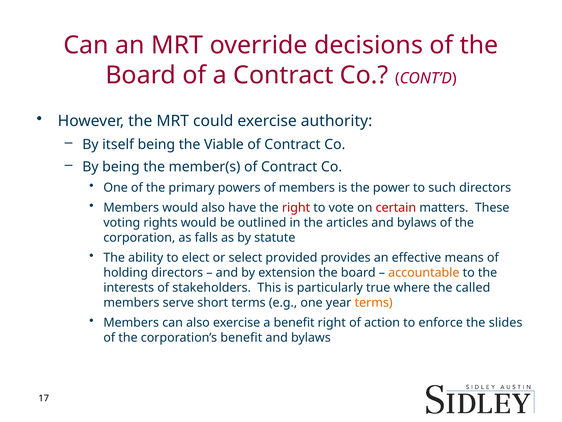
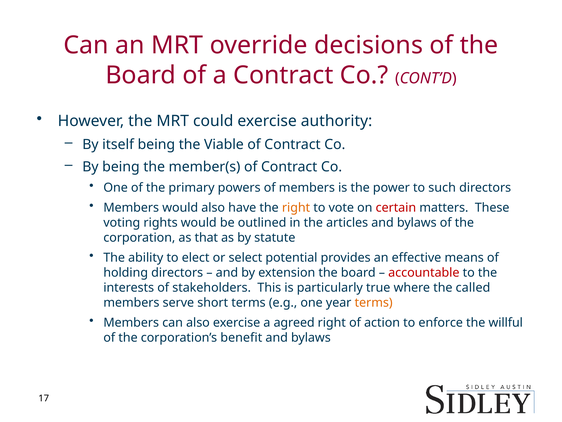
right at (296, 208) colour: red -> orange
falls: falls -> that
provided: provided -> potential
accountable colour: orange -> red
a benefit: benefit -> agreed
slides: slides -> willful
